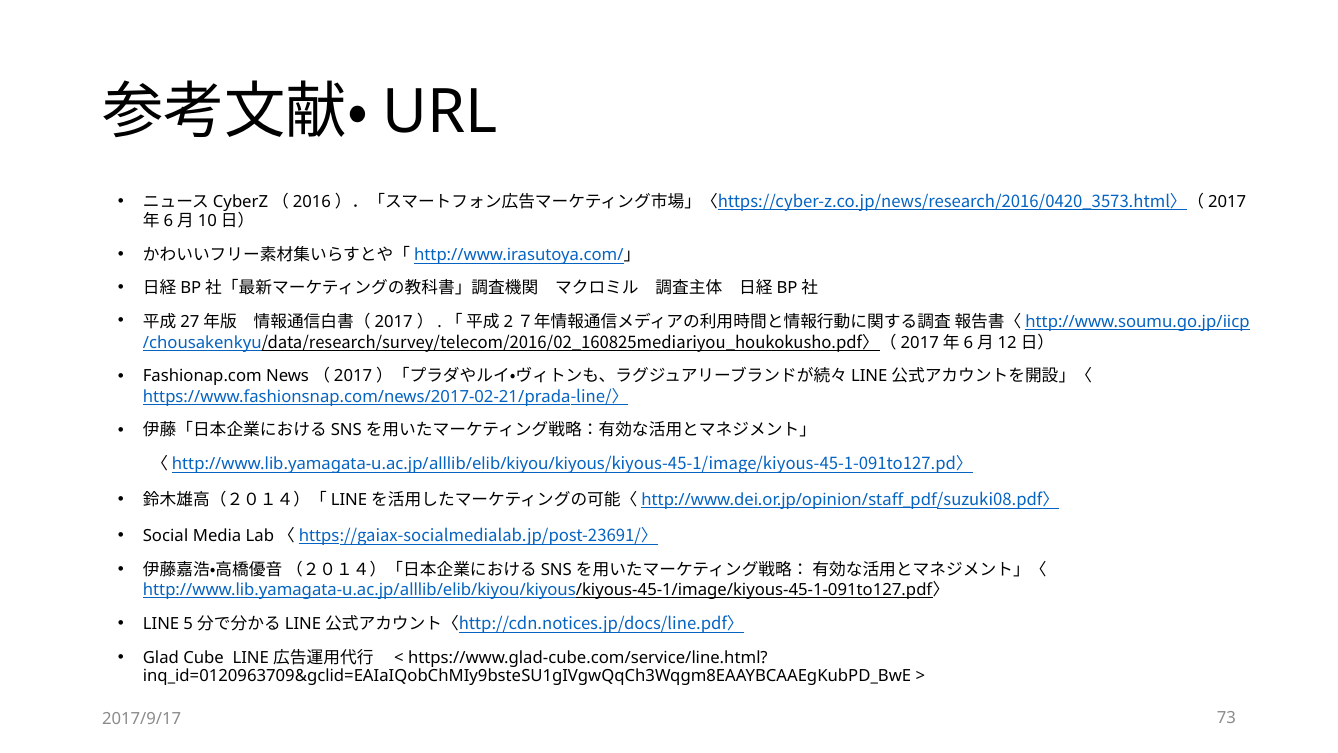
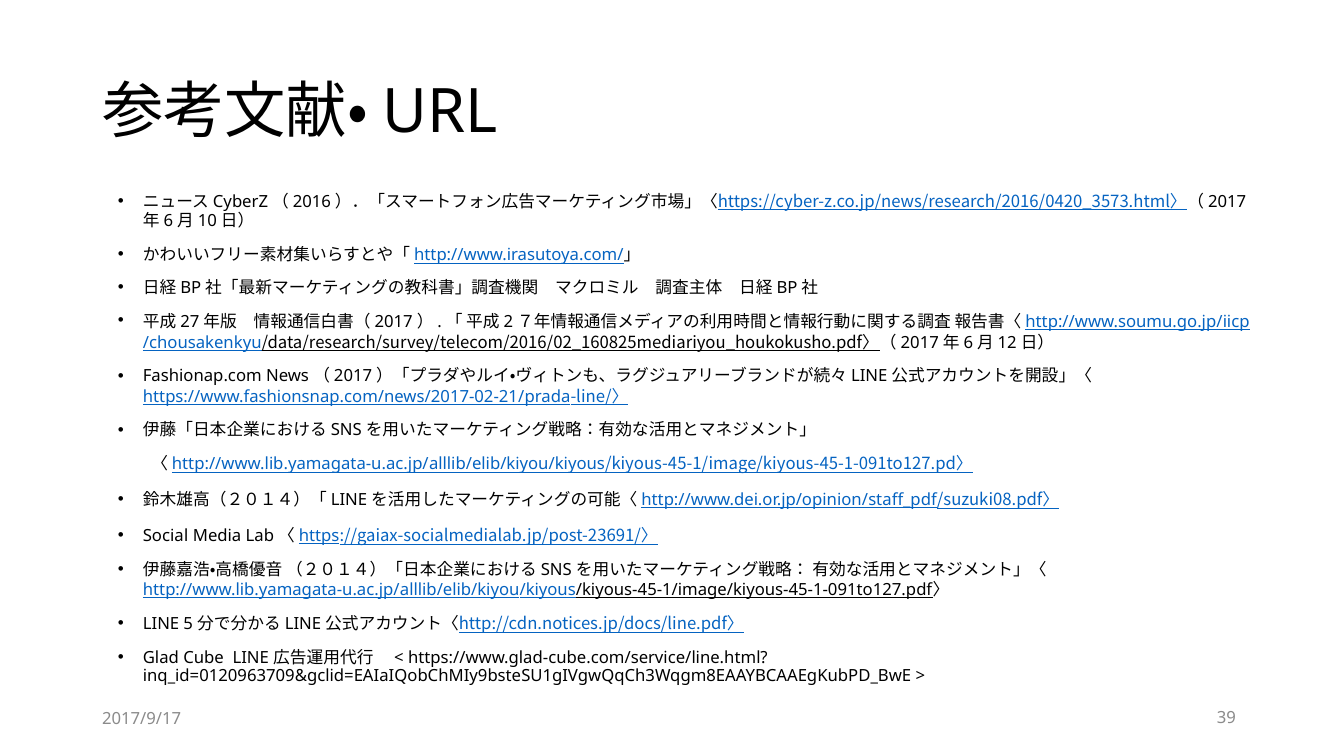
73: 73 -> 39
